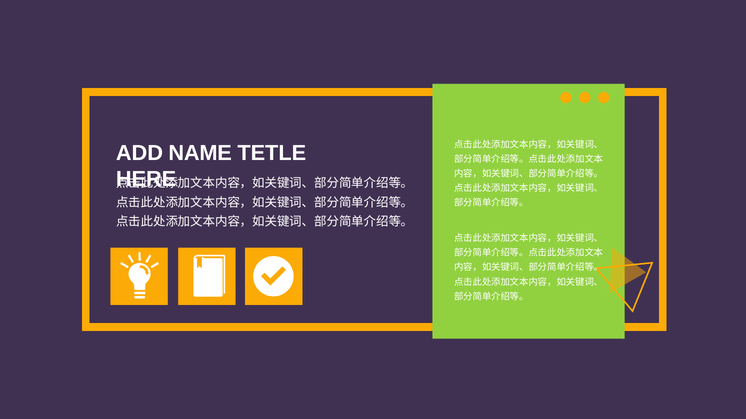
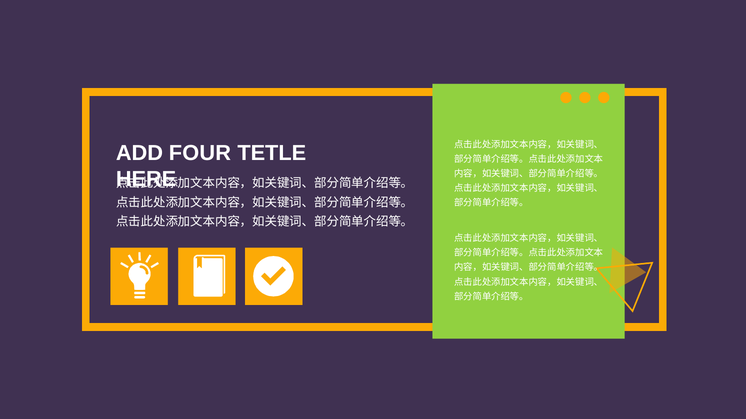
NAME: NAME -> FOUR
